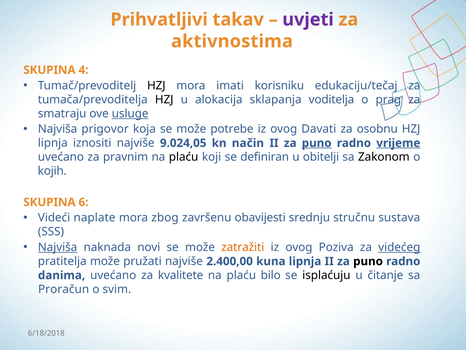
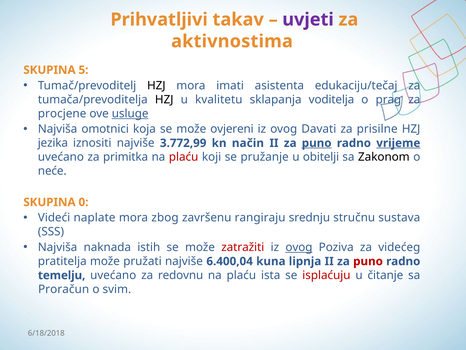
4: 4 -> 5
korisniku: korisniku -> asistenta
alokacija: alokacija -> kvalitetu
smatraju: smatraju -> procjene
prigovor: prigovor -> omotnici
potrebe: potrebe -> ovjereni
osobnu: osobnu -> prisilne
lipnja at (53, 143): lipnja -> jezika
9.024,05: 9.024,05 -> 3.772,99
pravnim: pravnim -> primitka
plaću at (184, 157) colour: black -> red
definiran: definiran -> pružanje
kojih: kojih -> neće
6: 6 -> 0
obavijesti: obavijesti -> rangiraju
Najviša at (58, 247) underline: present -> none
novi: novi -> istih
zatražiti colour: orange -> red
ovog at (299, 247) underline: none -> present
videćeg underline: present -> none
2.400,00: 2.400,00 -> 6.400,04
puno at (368, 261) colour: black -> red
danima: danima -> temelju
kvalitete: kvalitete -> redovnu
bilo: bilo -> ista
isplaćuju colour: black -> red
